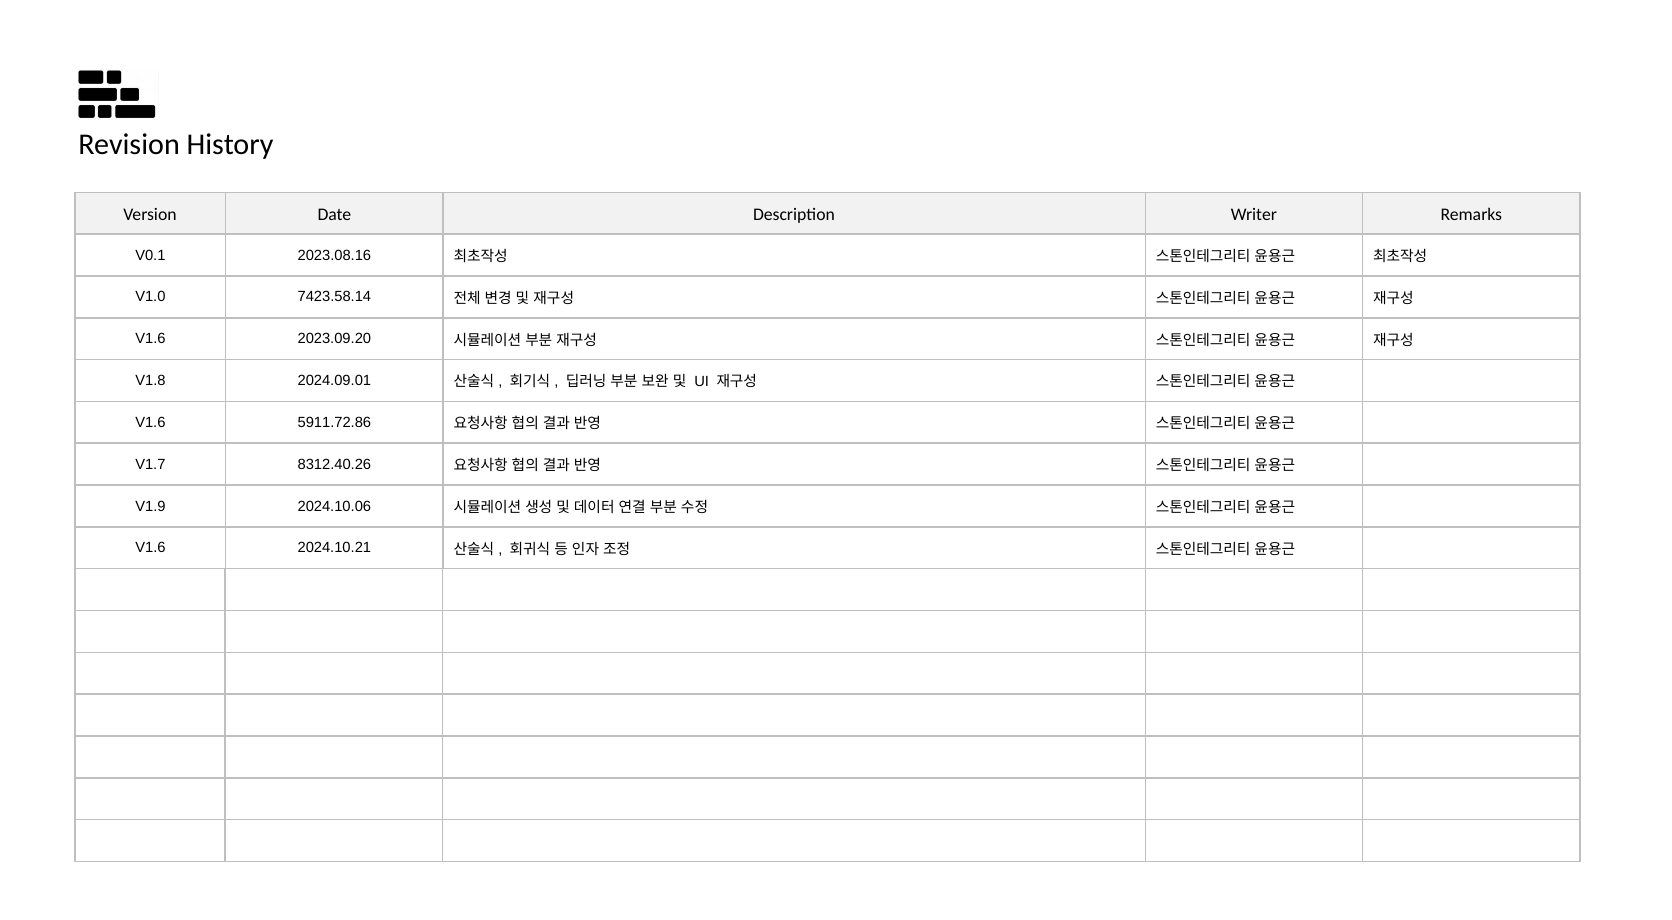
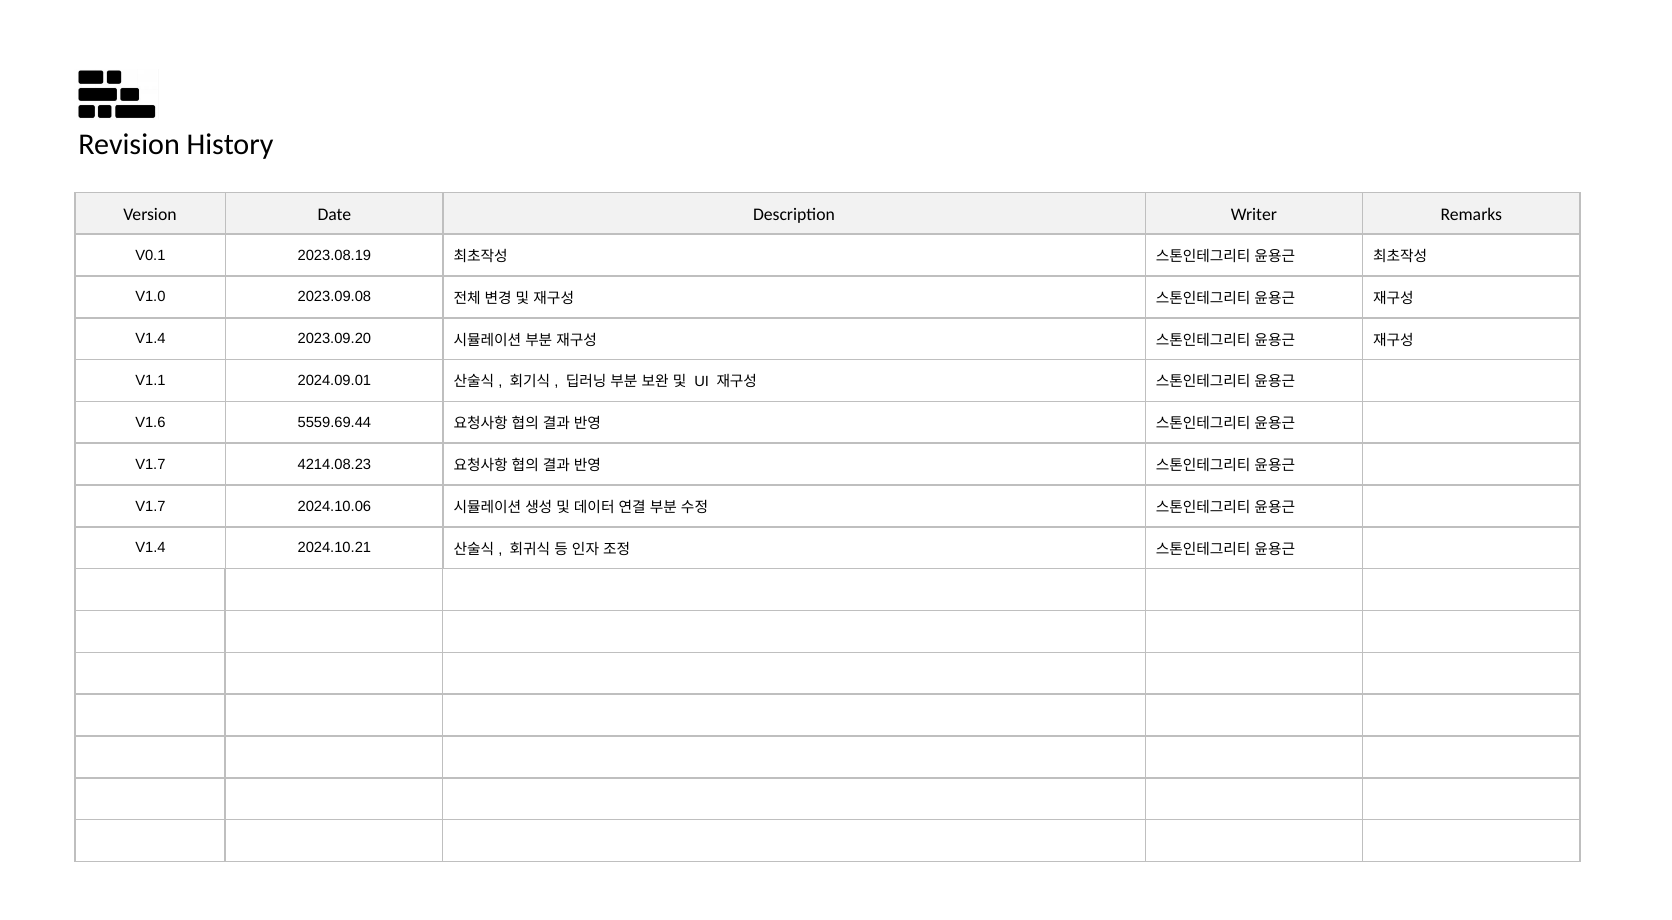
2023.08.16: 2023.08.16 -> 2023.08.19
7423.58.14: 7423.58.14 -> 2023.09.08
V1.6 at (150, 339): V1.6 -> V1.4
V1.8: V1.8 -> V1.1
5911.72.86: 5911.72.86 -> 5559.69.44
8312.40.26: 8312.40.26 -> 4214.08.23
V1.9 at (150, 506): V1.9 -> V1.7
V1.6 at (150, 548): V1.6 -> V1.4
